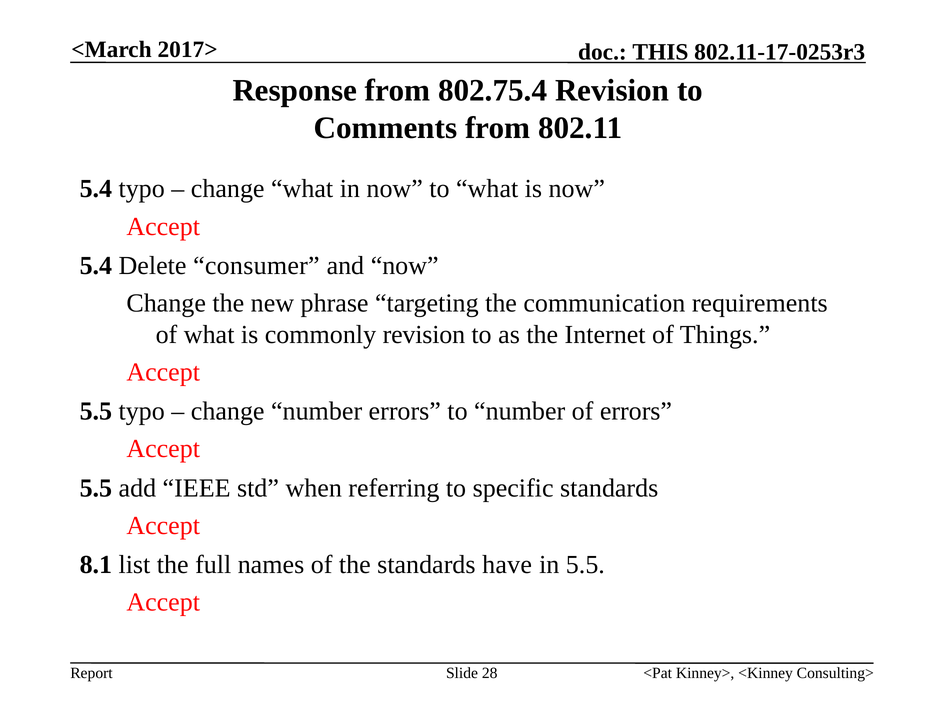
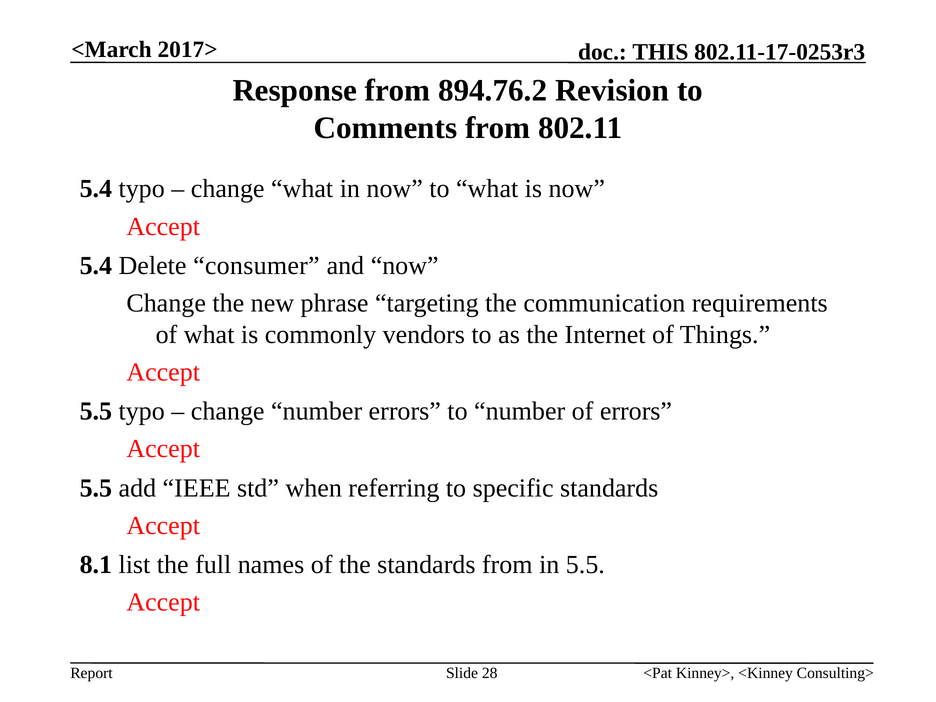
802.75.4: 802.75.4 -> 894.76.2
commonly revision: revision -> vendors
standards have: have -> from
